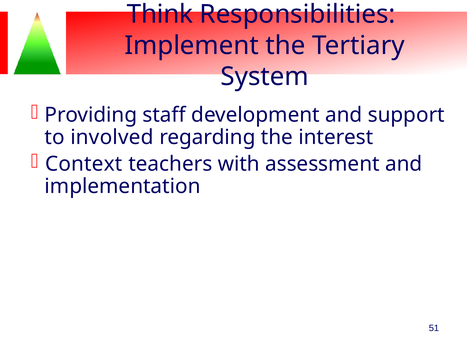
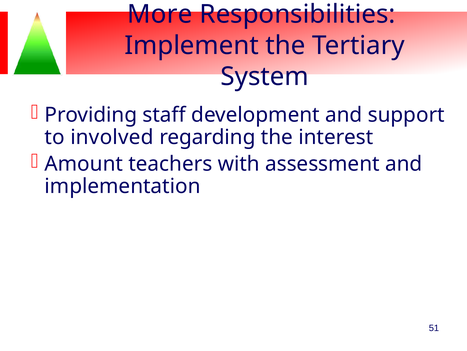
Think: Think -> More
Context: Context -> Amount
